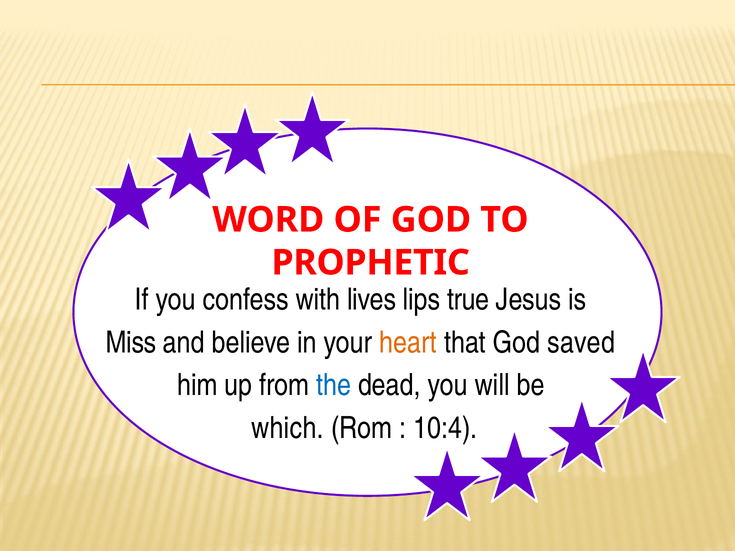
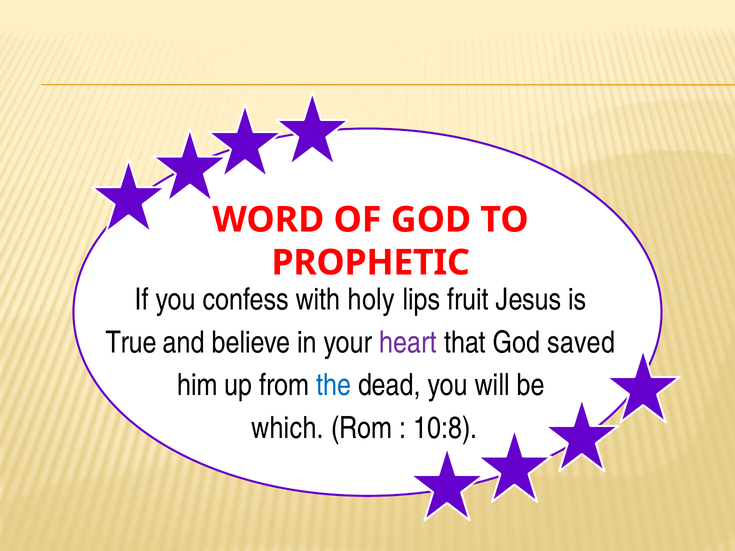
lives: lives -> holy
true: true -> fruit
Miss: Miss -> True
heart colour: orange -> purple
10:4: 10:4 -> 10:8
